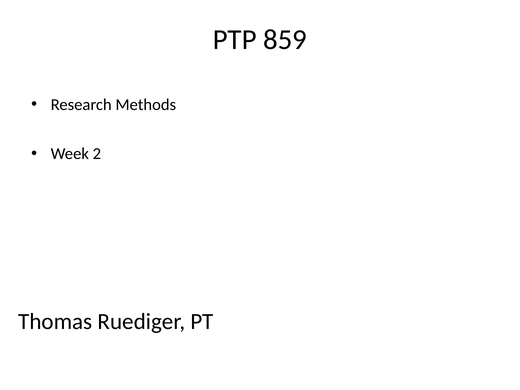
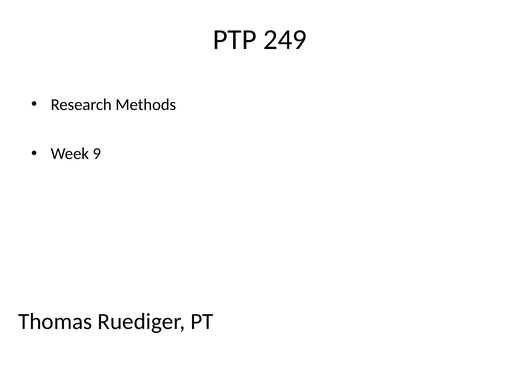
859: 859 -> 249
2: 2 -> 9
